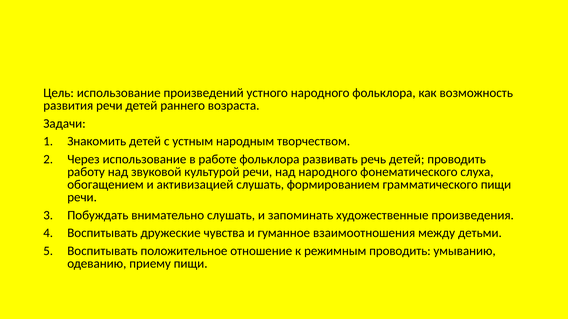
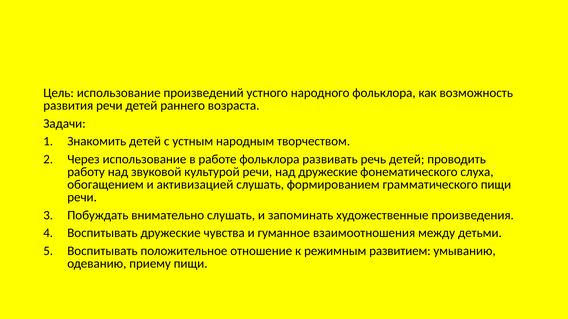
над народного: народного -> дружеские
режимным проводить: проводить -> развитием
